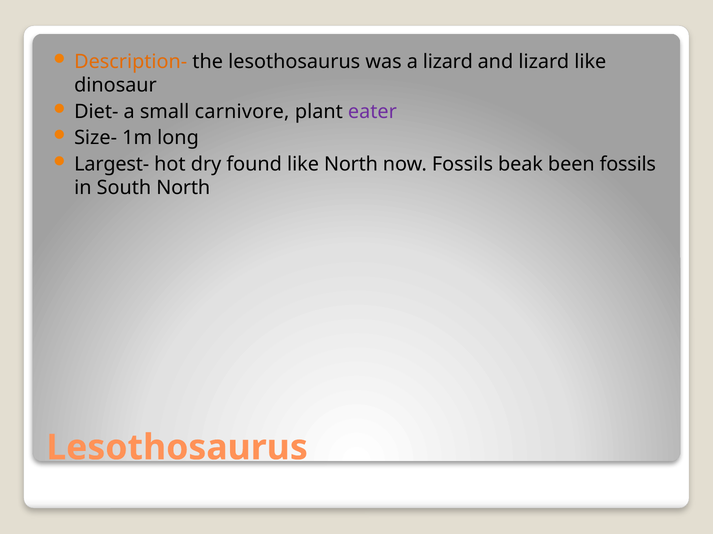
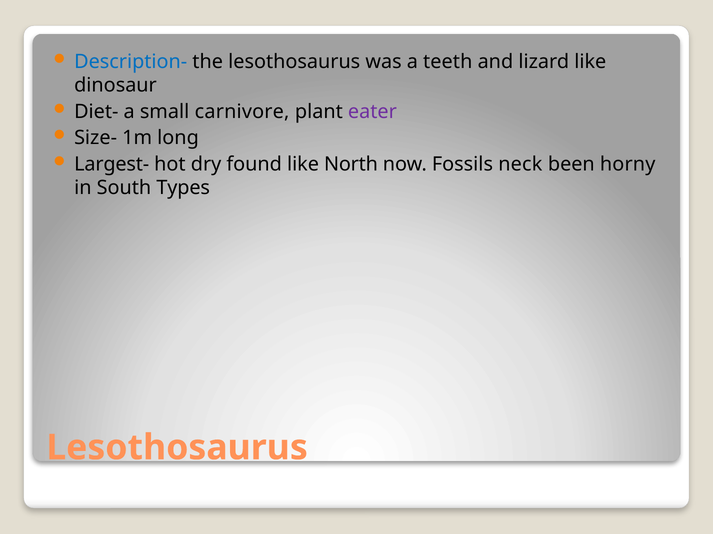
Description- colour: orange -> blue
a lizard: lizard -> teeth
beak: beak -> neck
been fossils: fossils -> horny
South North: North -> Types
